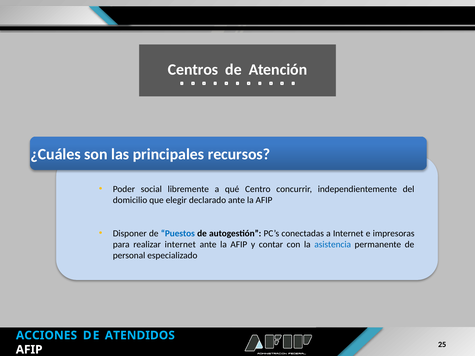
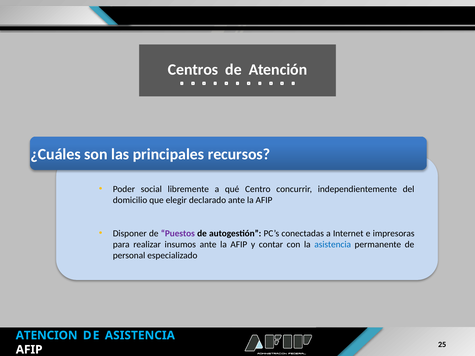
Puestos colour: blue -> purple
realizar internet: internet -> insumos
ACCIONES: ACCIONES -> ATENCION
DE ATENDIDOS: ATENDIDOS -> ASISTENCIA
